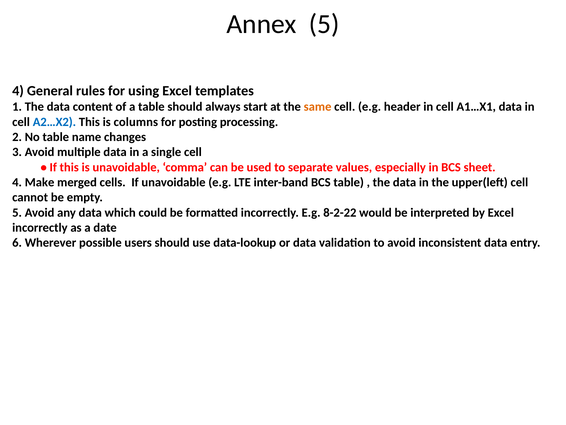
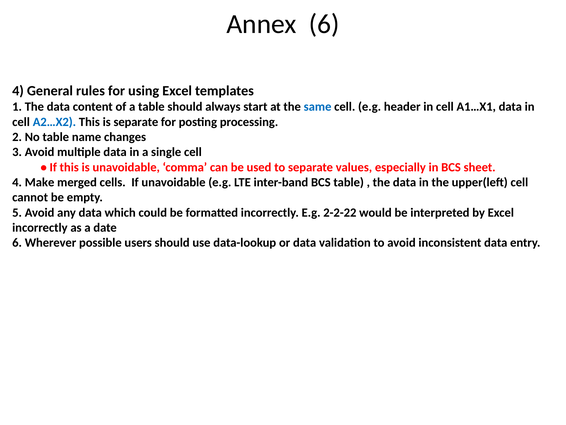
Annex 5: 5 -> 6
same colour: orange -> blue
is columns: columns -> separate
8-2-22: 8-2-22 -> 2-2-22
